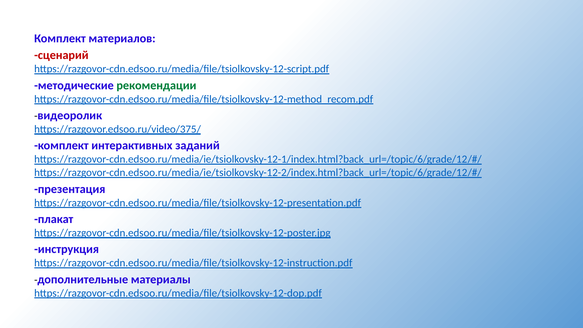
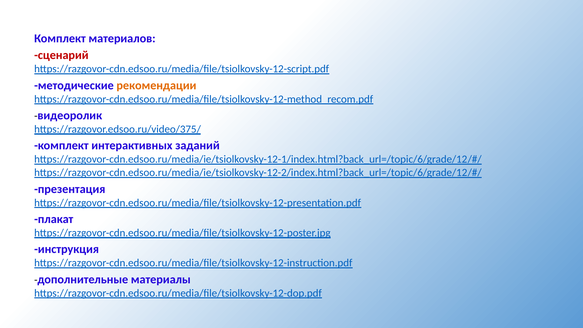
рекомендации colour: green -> orange
